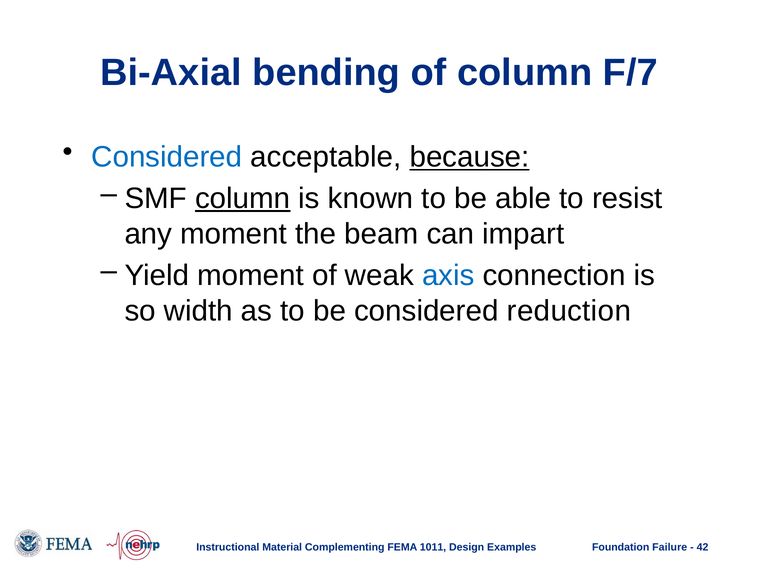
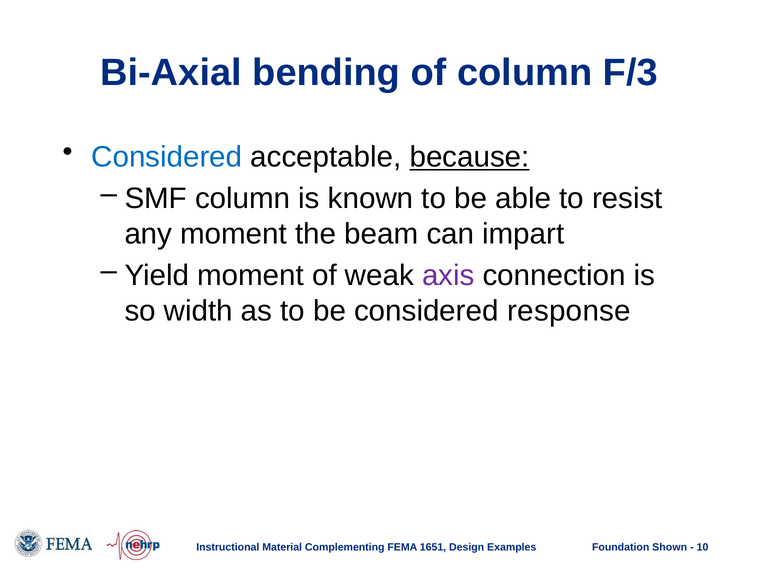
F/7: F/7 -> F/3
column at (243, 199) underline: present -> none
axis colour: blue -> purple
reduction: reduction -> response
1011: 1011 -> 1651
Failure: Failure -> Shown
42: 42 -> 10
